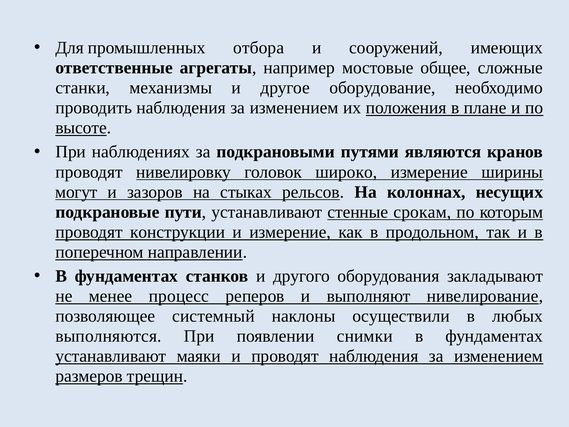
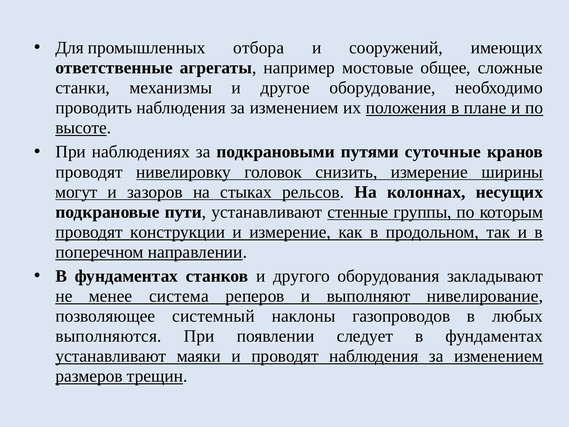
являются: являются -> суточные
широко: широко -> снизить
срокам: срокам -> группы
процесс: процесс -> система
осуществили: осуществили -> газопроводов
снимки: снимки -> следует
